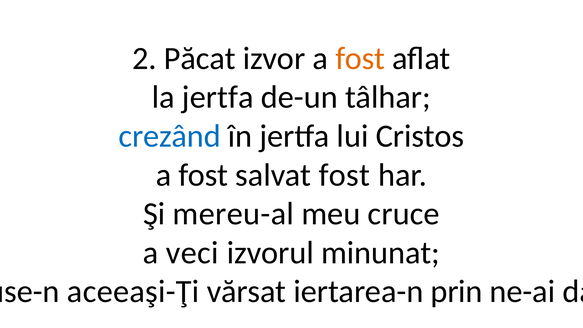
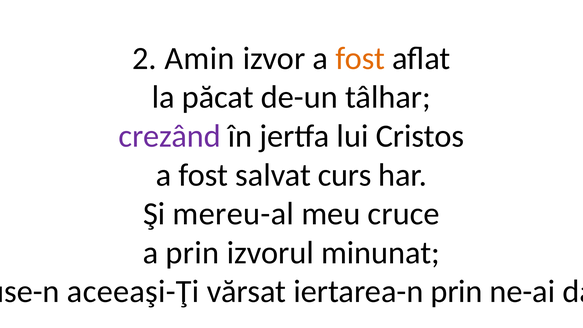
Păcat: Păcat -> Amin
la jertfa: jertfa -> păcat
crezând colour: blue -> purple
salvat fost: fost -> curs
a veci: veci -> prin
